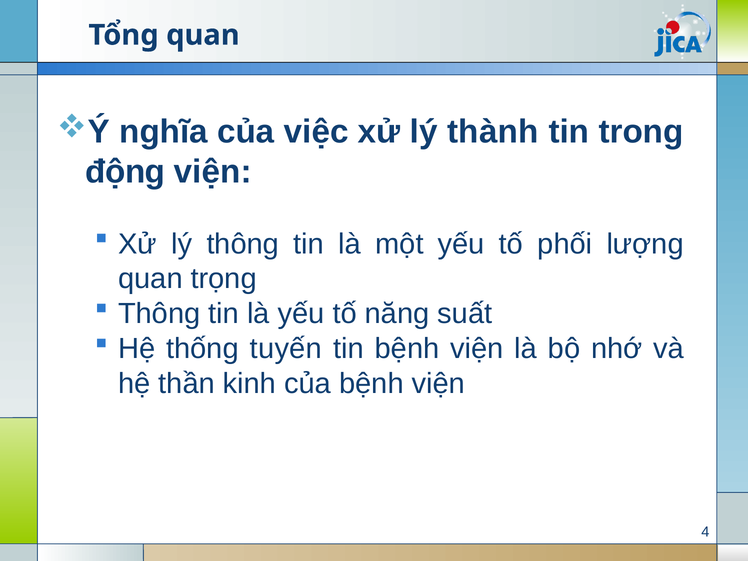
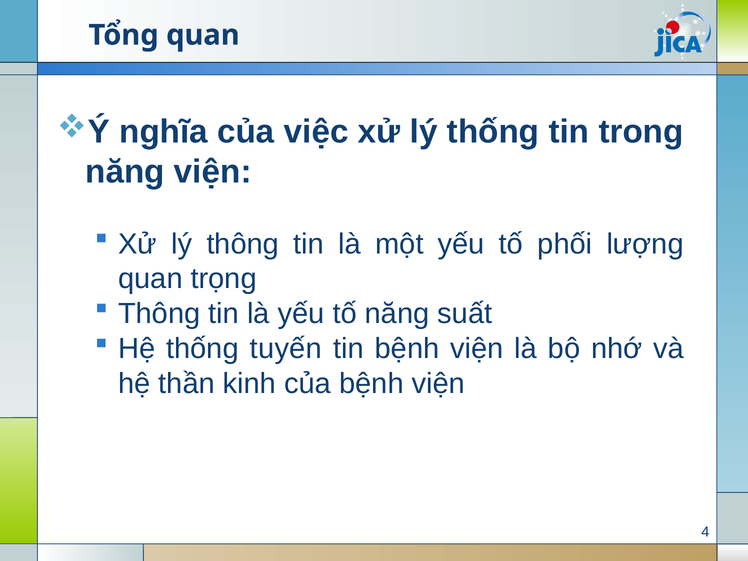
lý thành: thành -> thống
động at (125, 172): động -> năng
